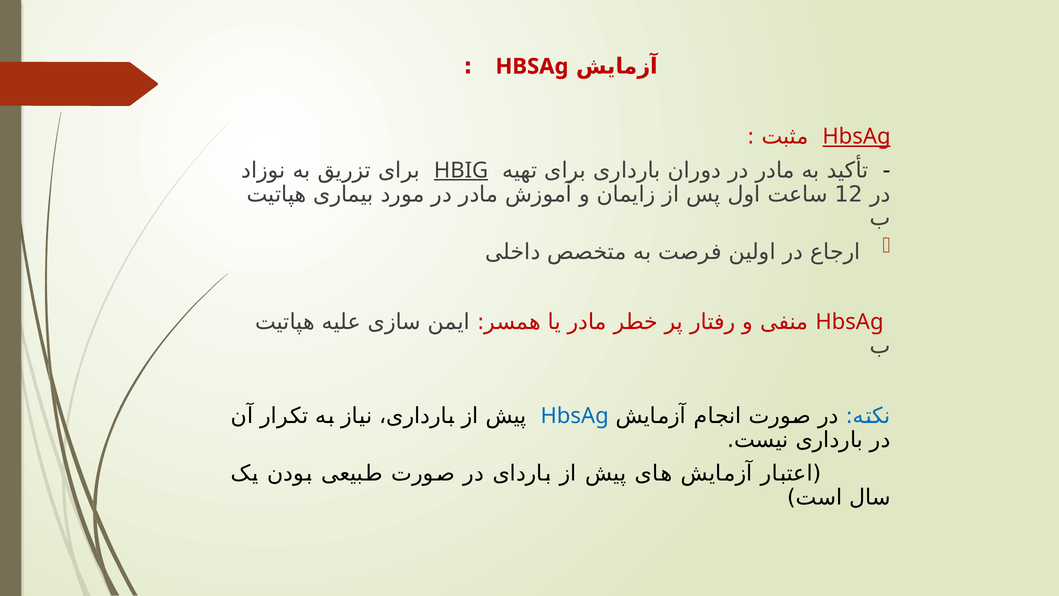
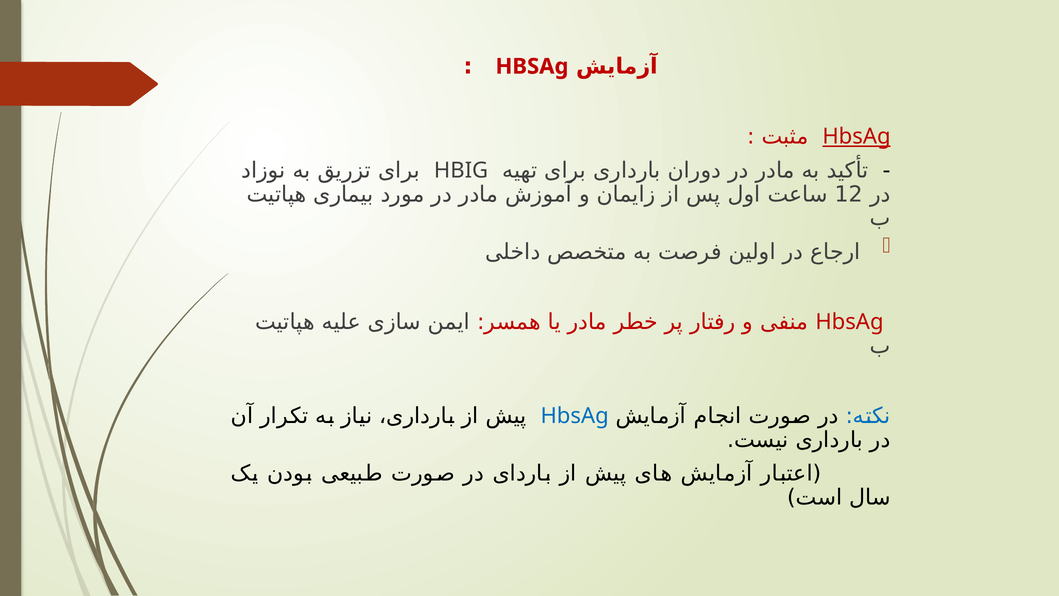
HBIG underline: present -> none
